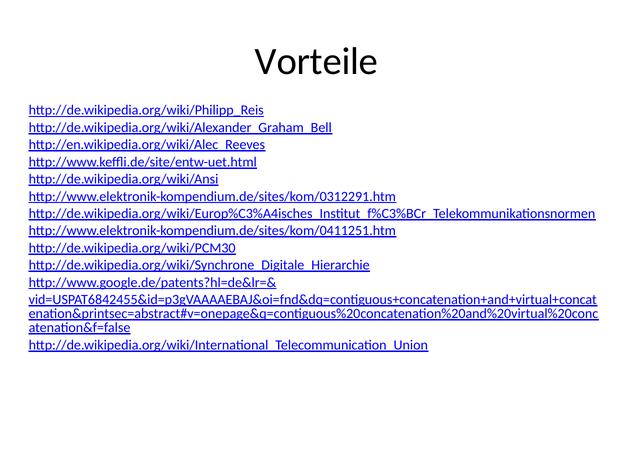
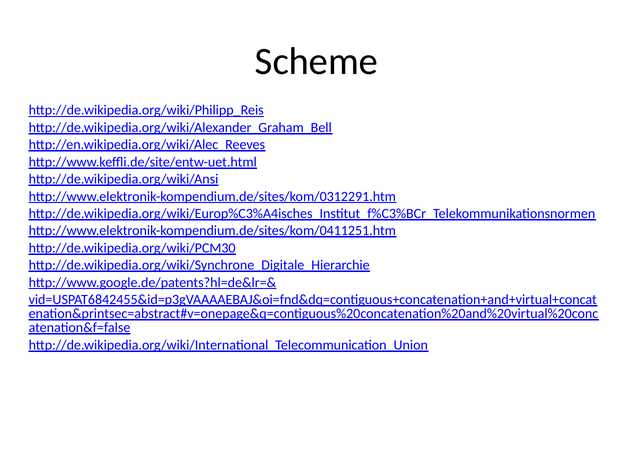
Vorteile: Vorteile -> Scheme
